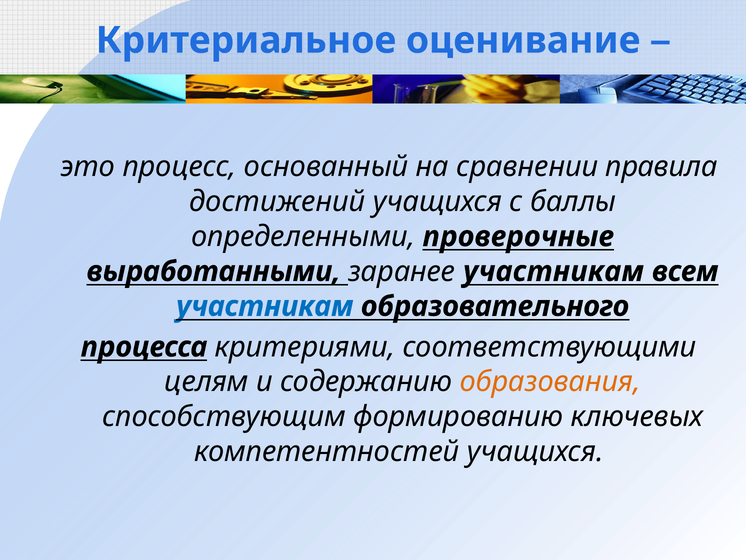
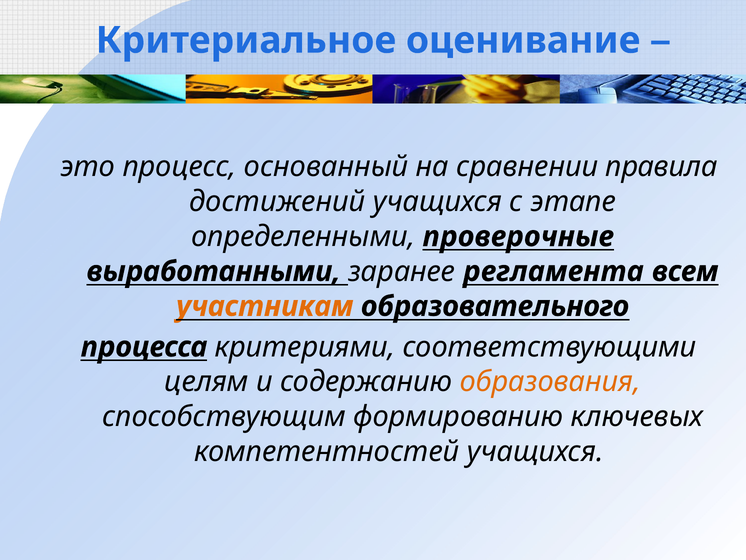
баллы: баллы -> этапе
заранее участникам: участникам -> регламента
участникам at (265, 306) colour: blue -> orange
